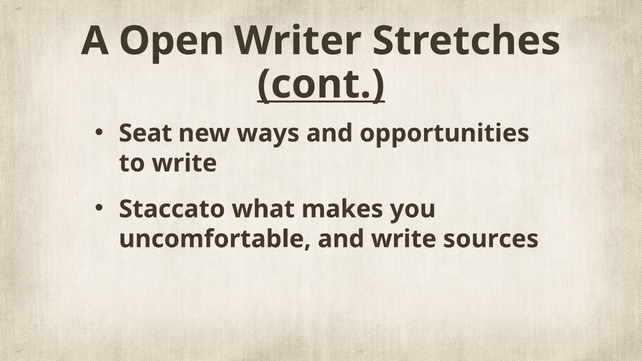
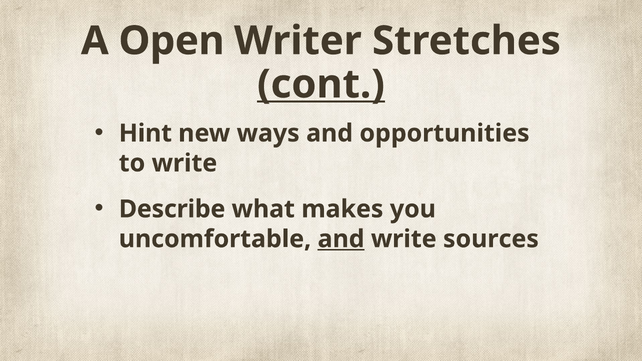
Seat: Seat -> Hint
Staccato: Staccato -> Describe
and at (341, 239) underline: none -> present
